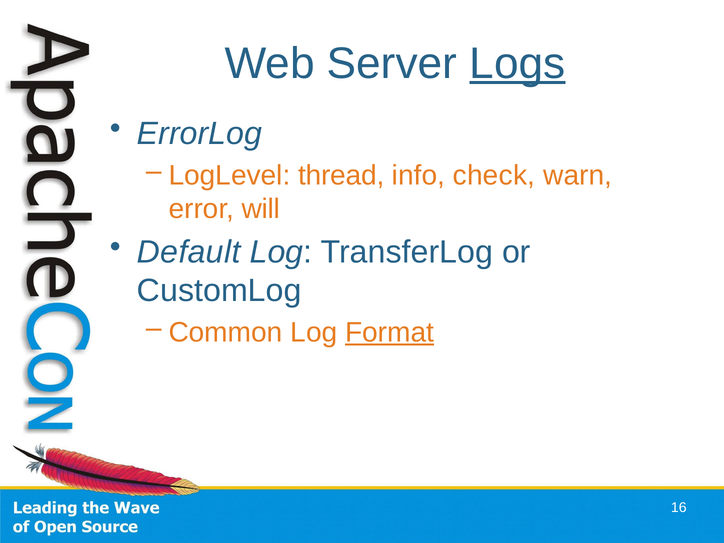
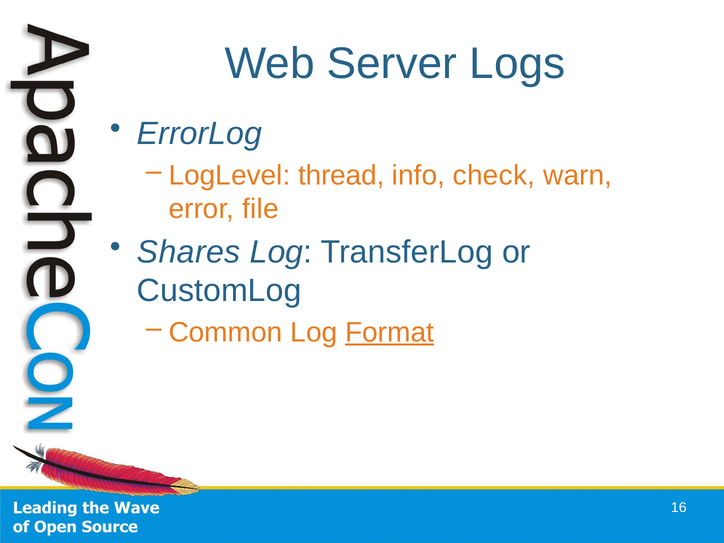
Logs underline: present -> none
will: will -> file
Default: Default -> Shares
